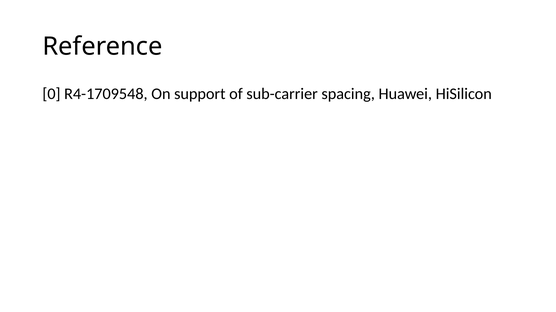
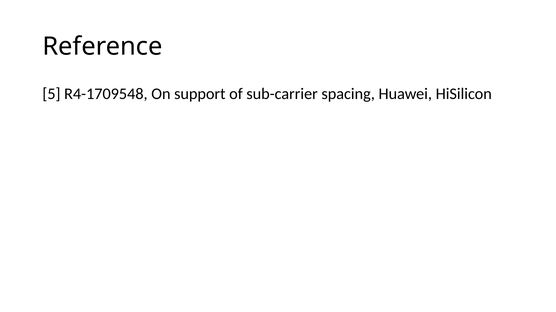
0: 0 -> 5
